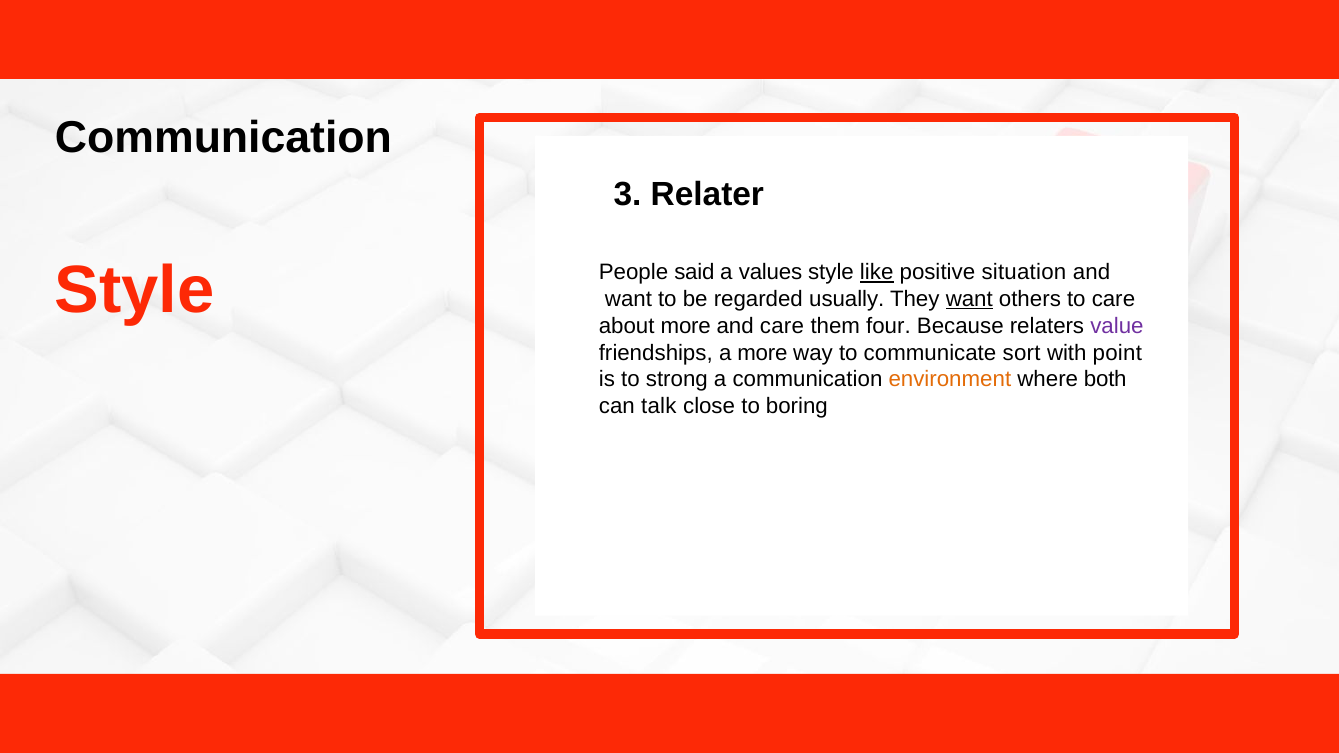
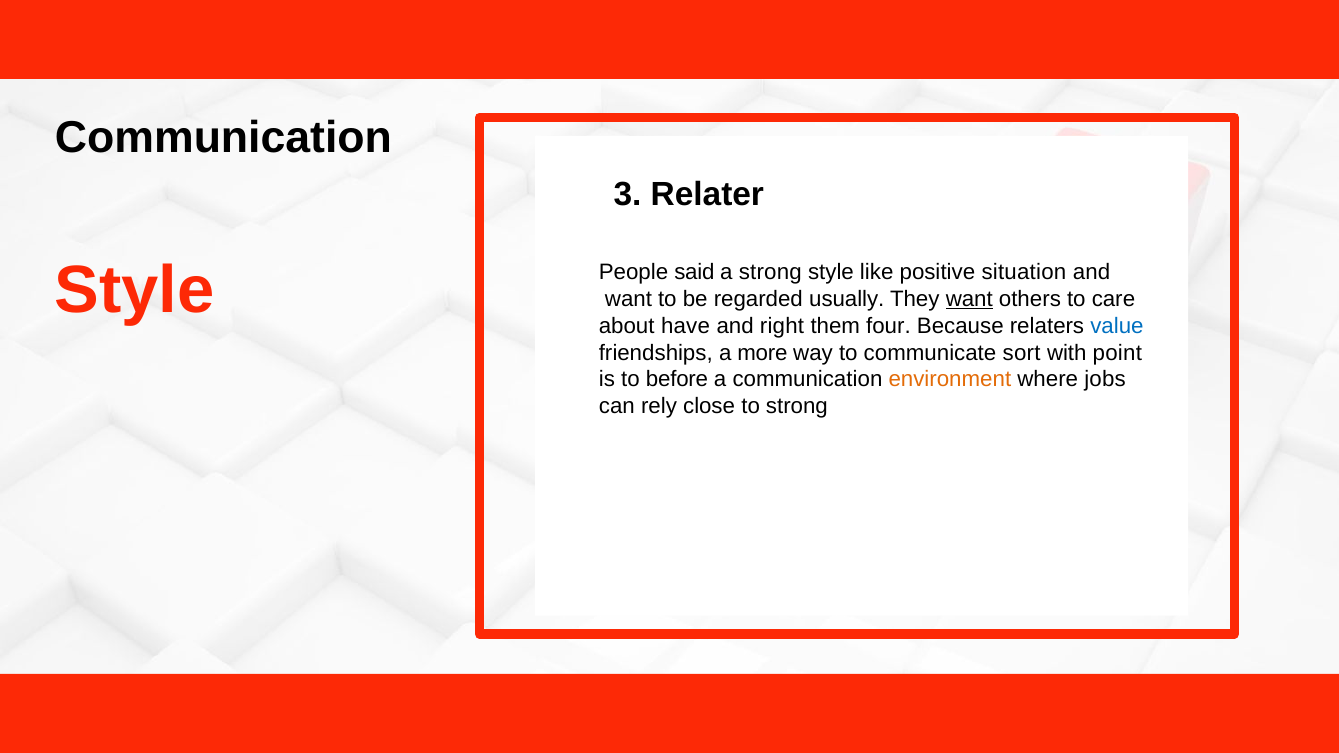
a values: values -> strong
like underline: present -> none
about more: more -> have
and care: care -> right
value colour: purple -> blue
strong: strong -> before
both: both -> jobs
talk: talk -> rely
to boring: boring -> strong
